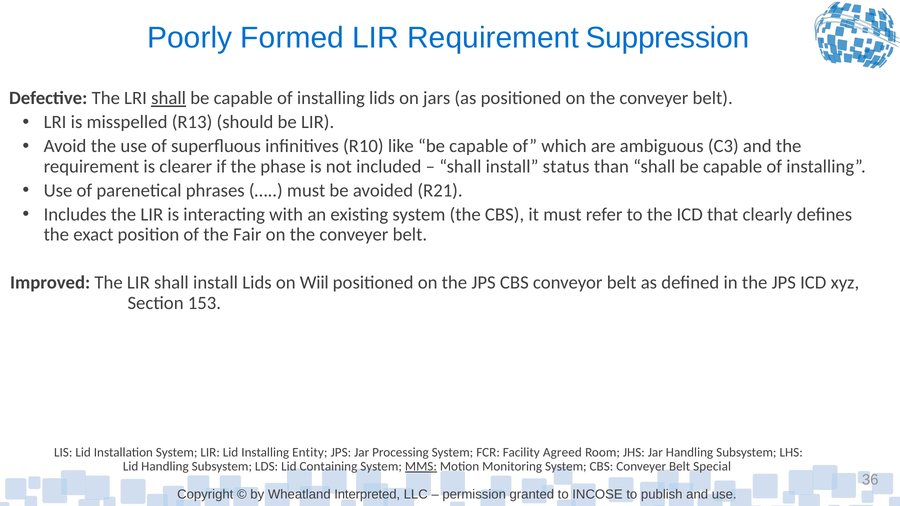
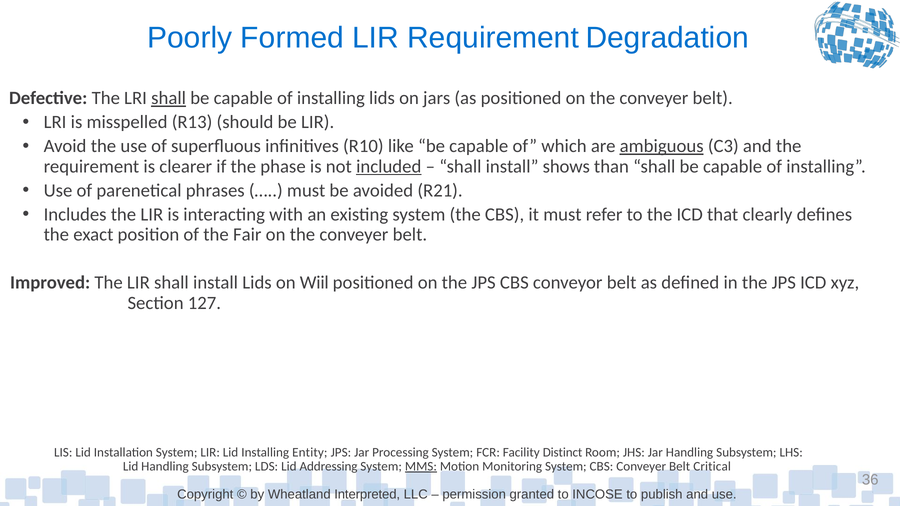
Suppression: Suppression -> Degradation
ambiguous underline: none -> present
included underline: none -> present
status: status -> shows
153: 153 -> 127
Agreed: Agreed -> Distinct
Containing: Containing -> Addressing
Special: Special -> Critical
